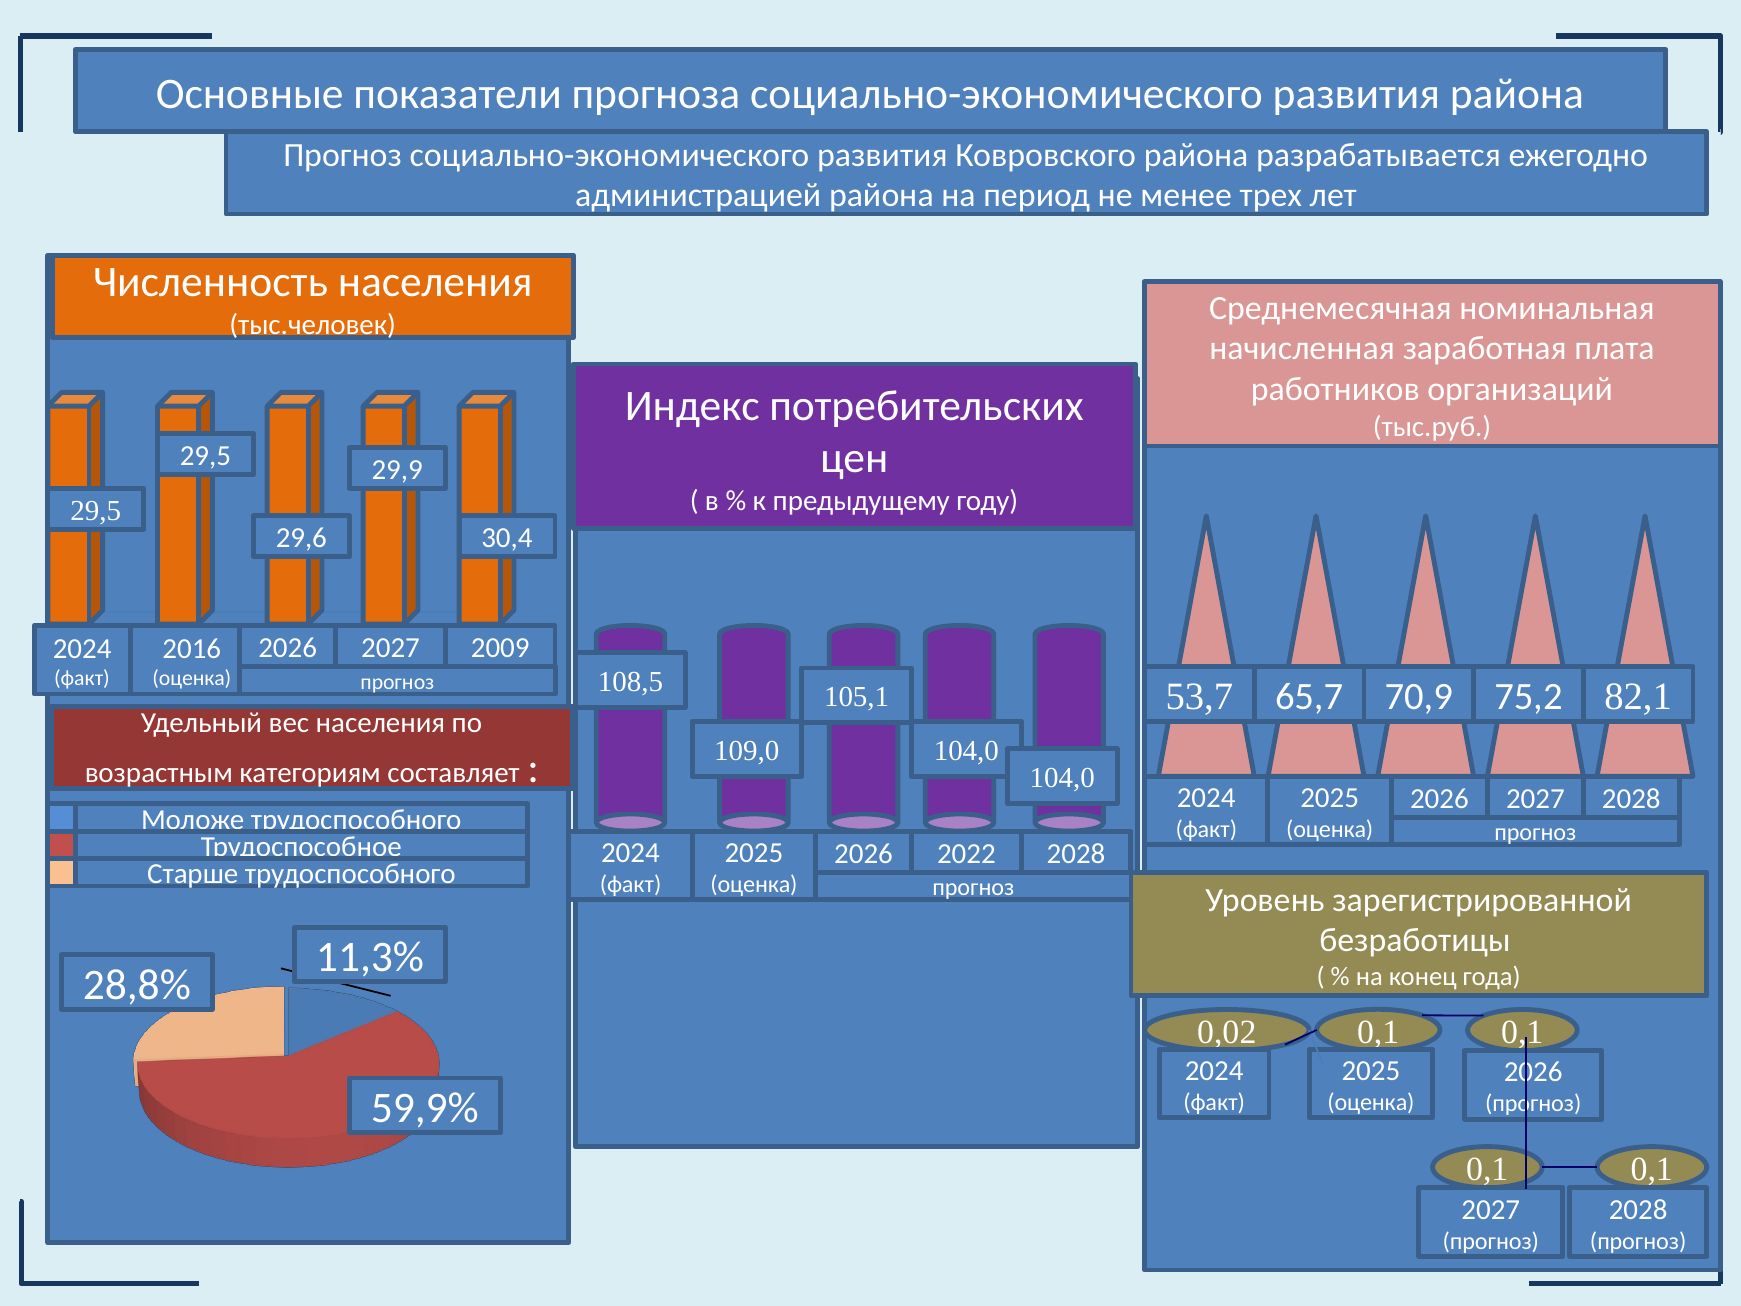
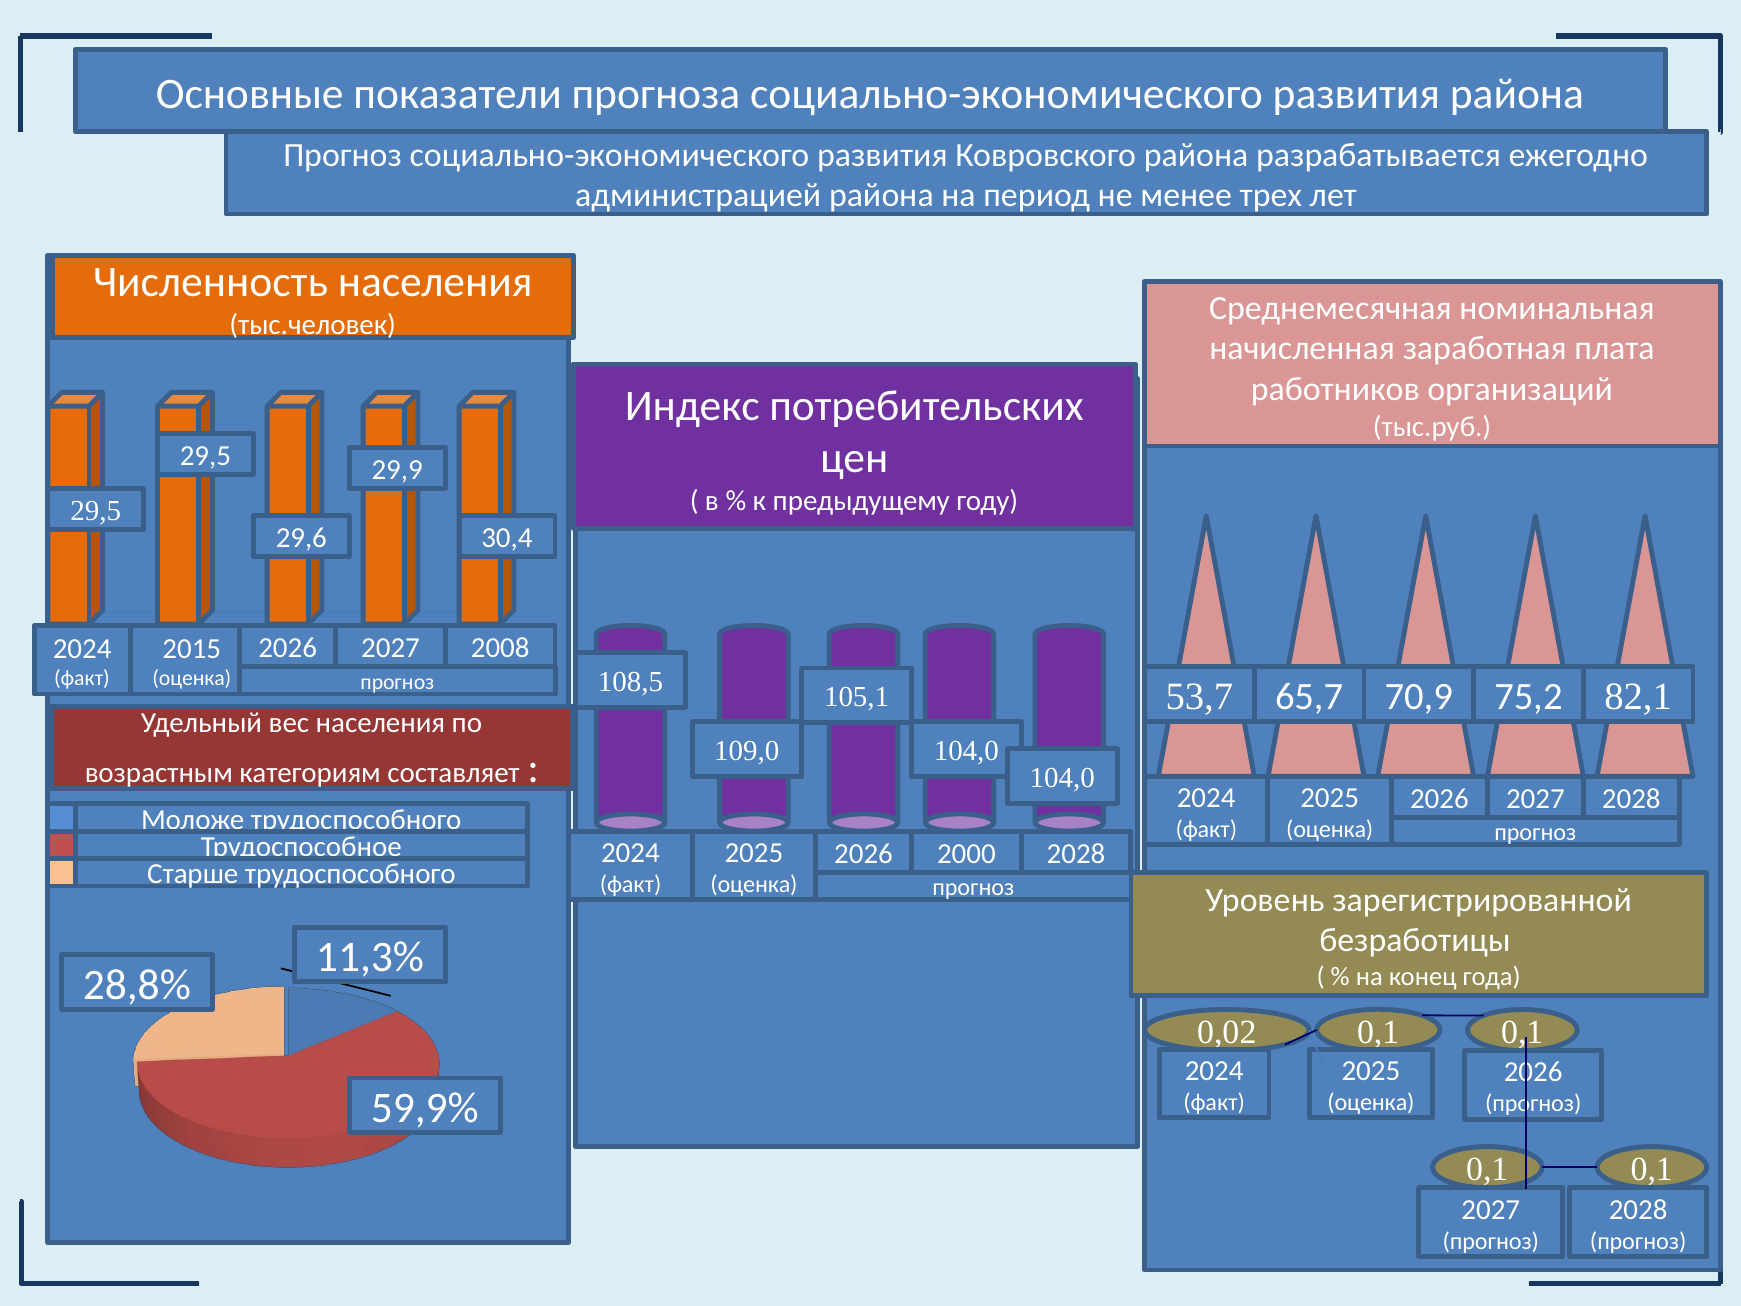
2009: 2009 -> 2008
2016: 2016 -> 2015
2022: 2022 -> 2000
